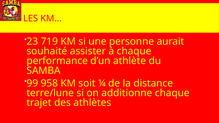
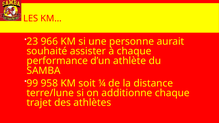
719: 719 -> 966
